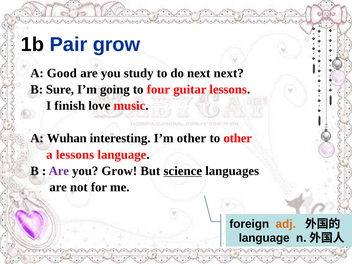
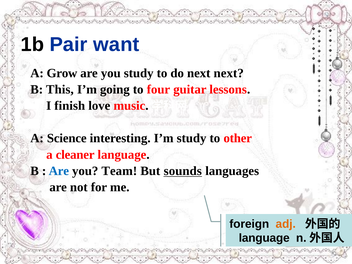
Pair grow: grow -> want
Good: Good -> Grow
Sure: Sure -> This
Wuhan: Wuhan -> Science
I’m other: other -> study
a lessons: lessons -> cleaner
Are at (59, 171) colour: purple -> blue
you Grow: Grow -> Team
science: science -> sounds
